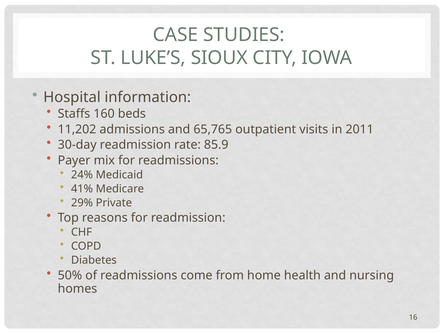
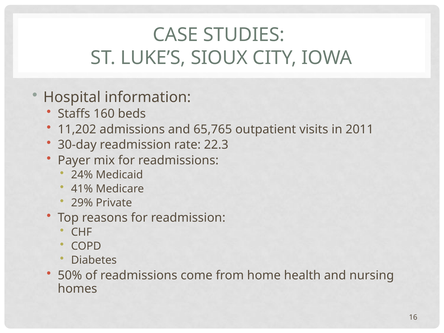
85.9: 85.9 -> 22.3
